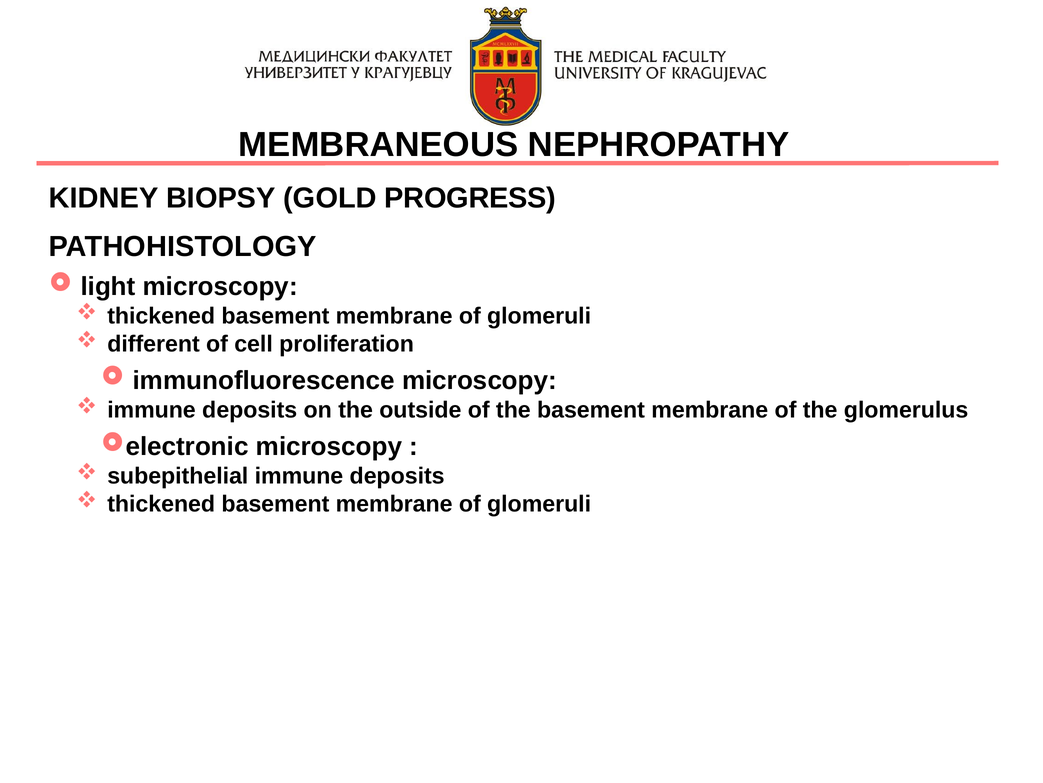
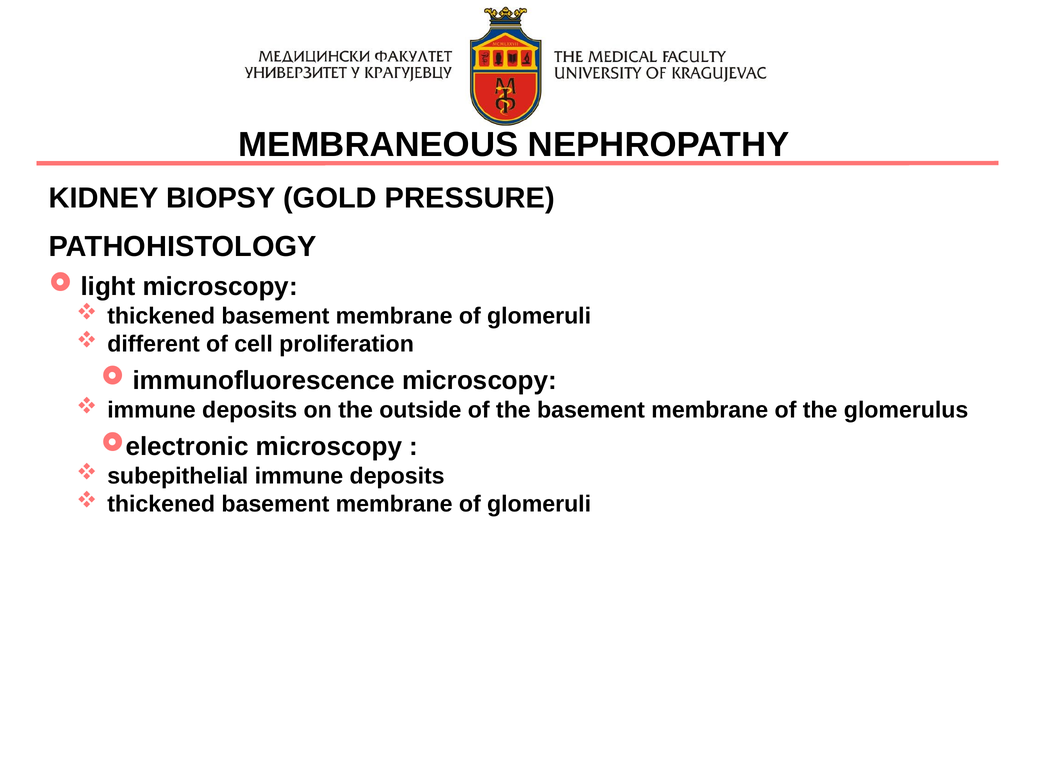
PROGRESS: PROGRESS -> PRESSURE
